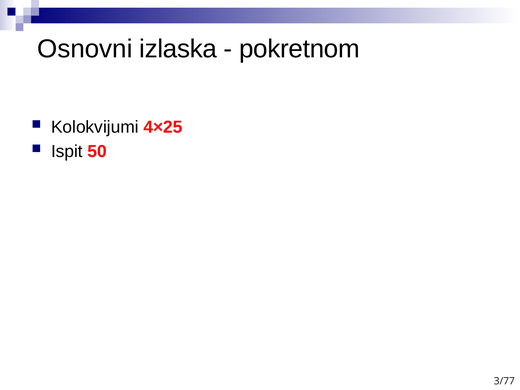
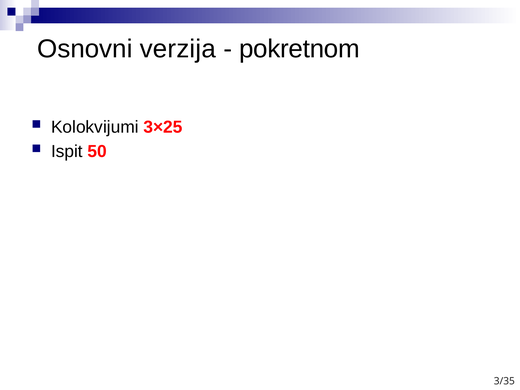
izlaska: izlaska -> verzija
4×25: 4×25 -> 3×25
3/77: 3/77 -> 3/35
